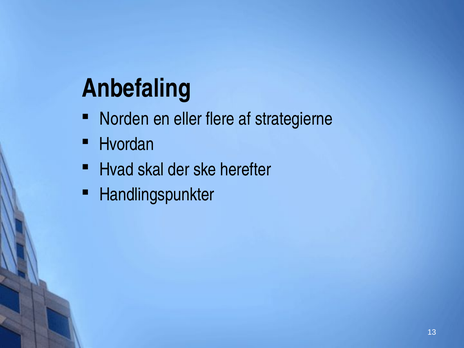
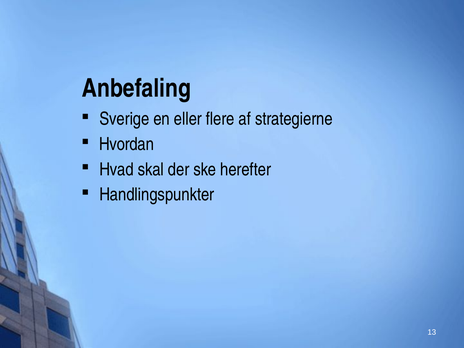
Norden: Norden -> Sverige
